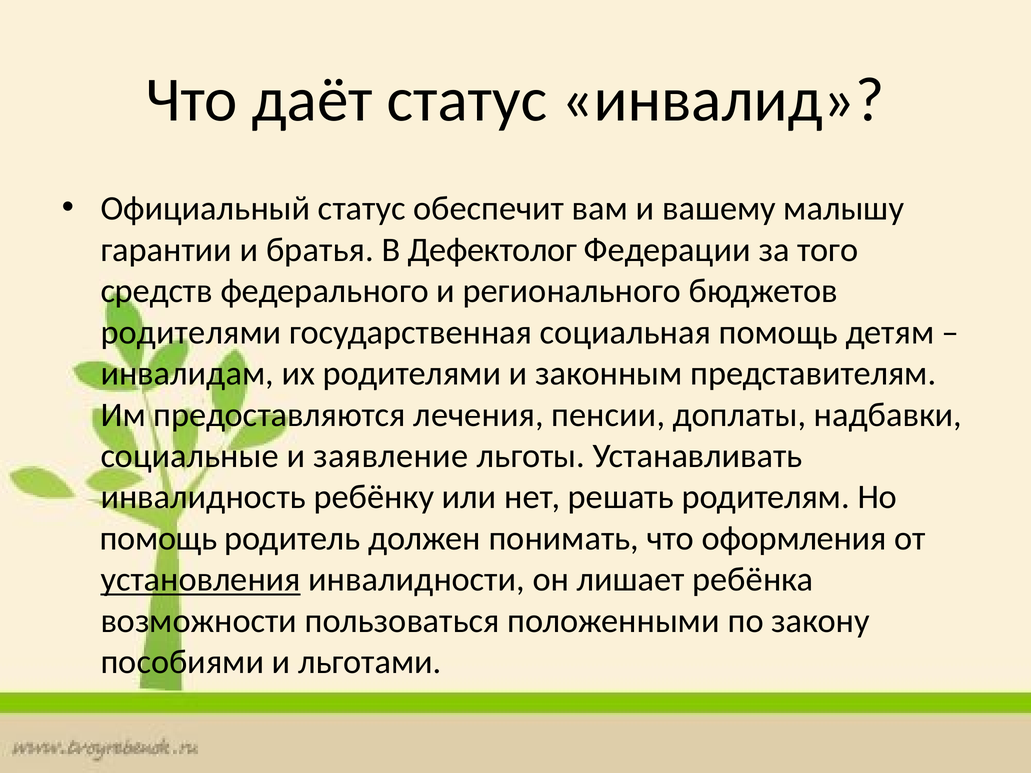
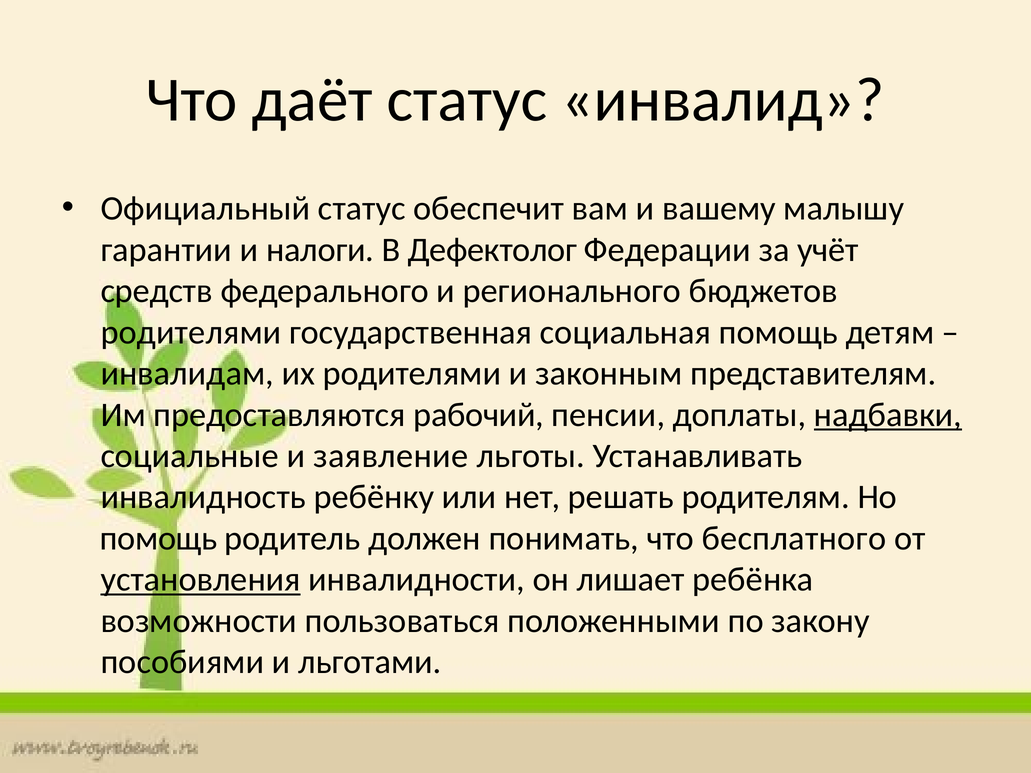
братья: братья -> налоги
того: того -> учёт
лечения: лечения -> рабочий
надбавки underline: none -> present
оформления: оформления -> бесплатного
